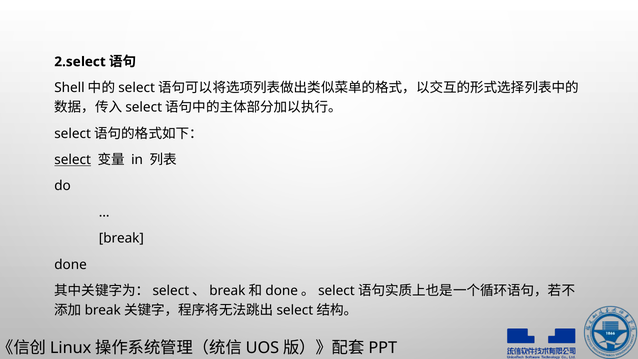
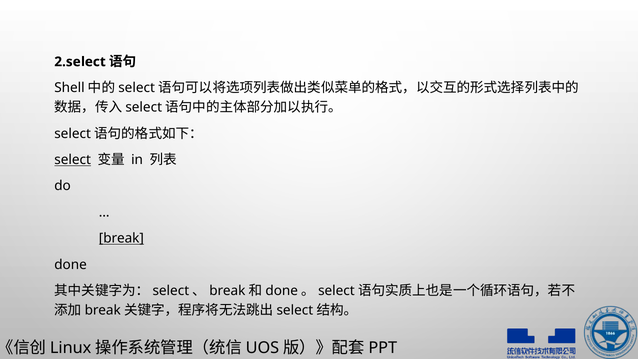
break underline: none -> present
